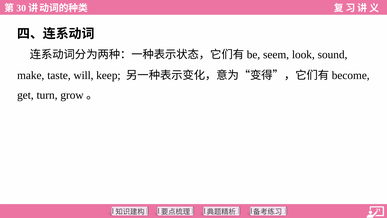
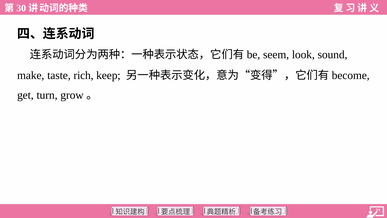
will: will -> rich
